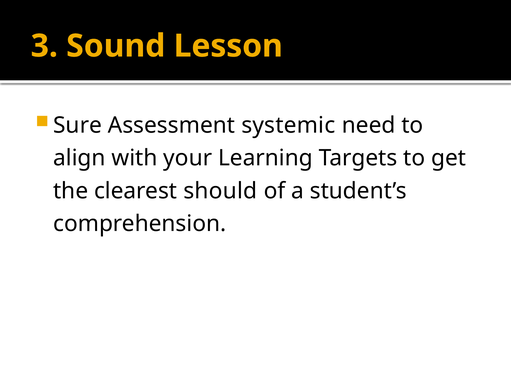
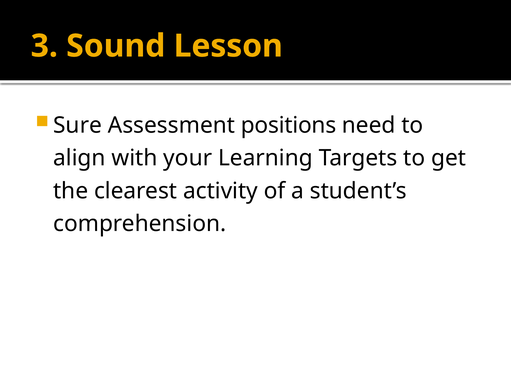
systemic: systemic -> positions
should: should -> activity
